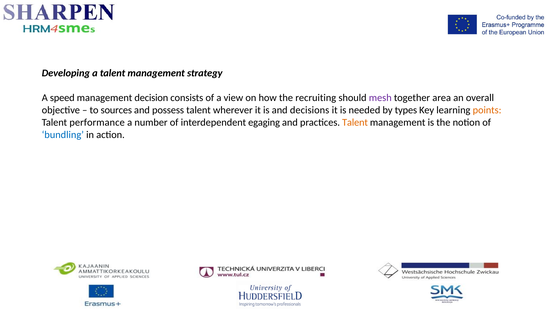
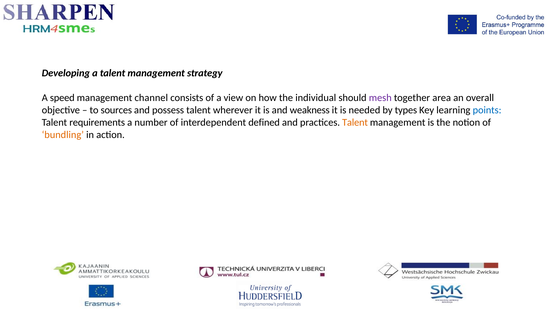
decision: decision -> channel
recruiting: recruiting -> individual
decisions: decisions -> weakness
points colour: orange -> blue
performance: performance -> requirements
egaging: egaging -> defined
bundling colour: blue -> orange
